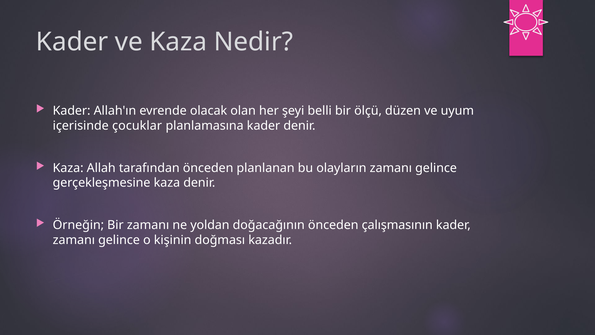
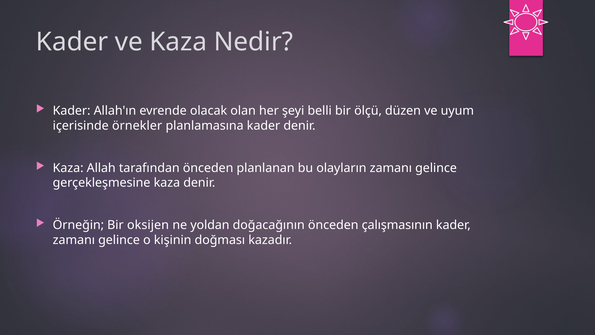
çocuklar: çocuklar -> örnekler
Bir zamanı: zamanı -> oksijen
